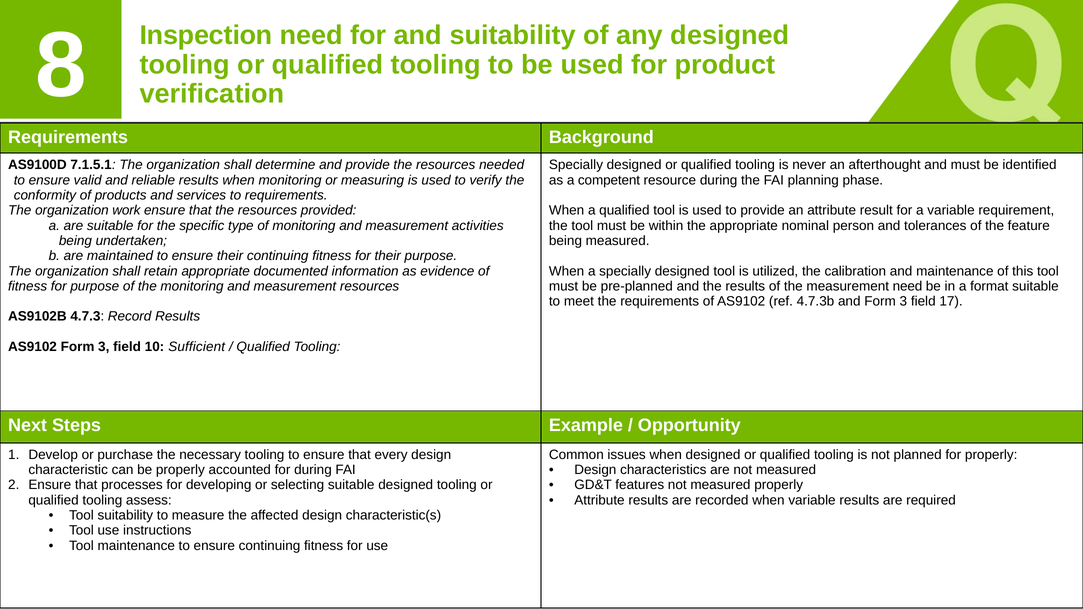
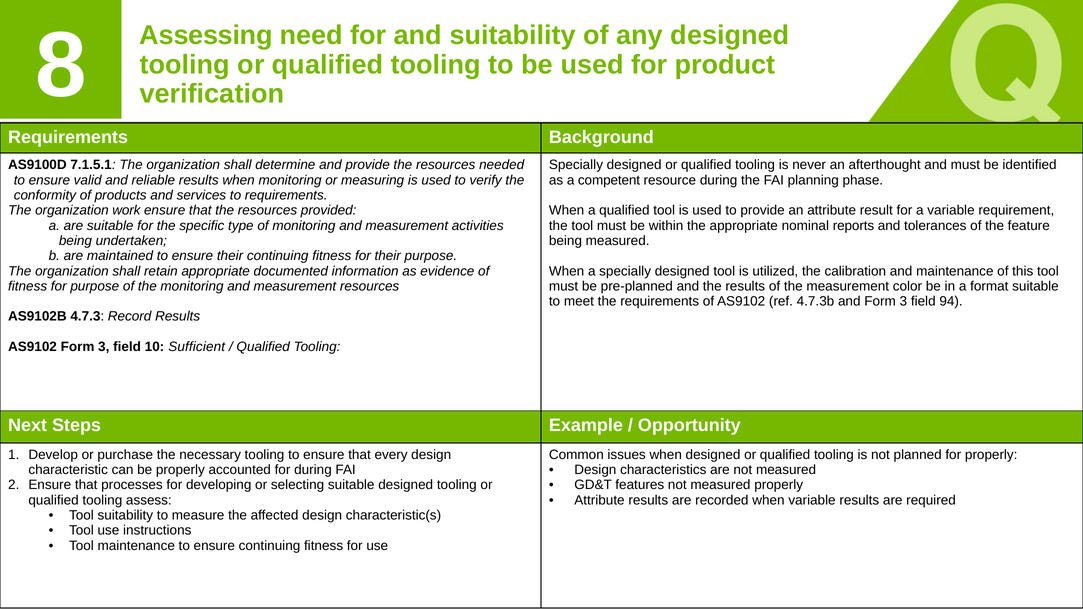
Inspection: Inspection -> Assessing
person: person -> reports
measurement need: need -> color
17: 17 -> 94
